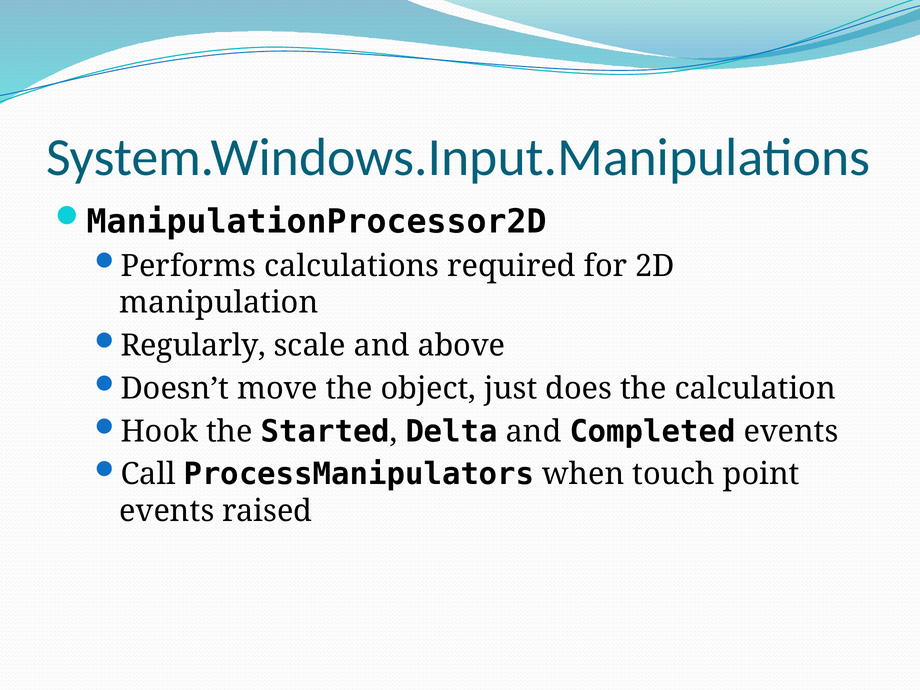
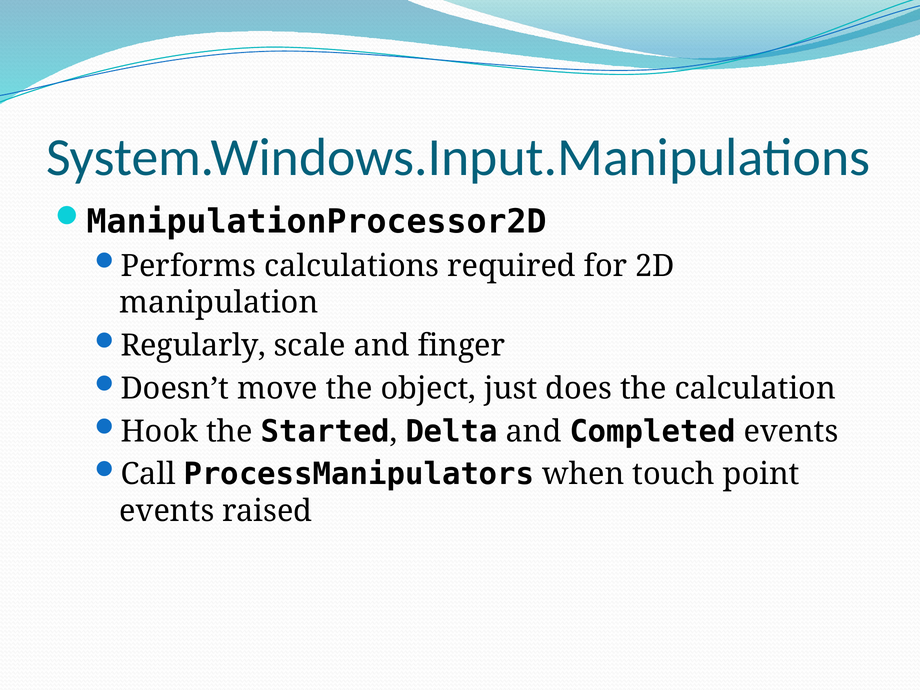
above: above -> finger
